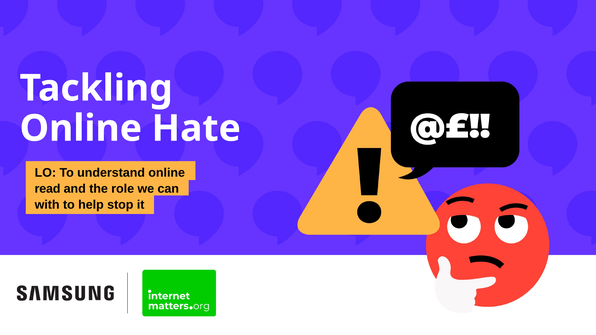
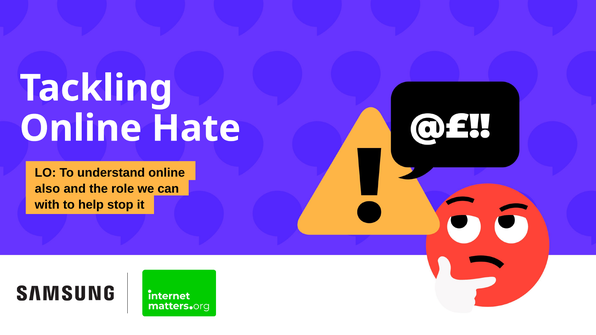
read: read -> also
